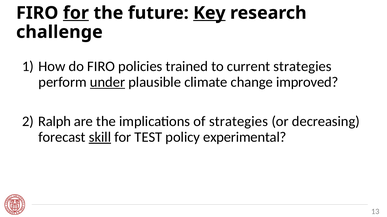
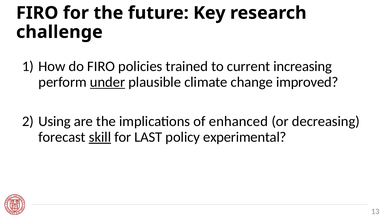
for at (76, 13) underline: present -> none
Key underline: present -> none
current strategies: strategies -> increasing
Ralph: Ralph -> Using
of strategies: strategies -> enhanced
TEST: TEST -> LAST
